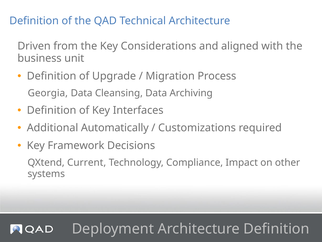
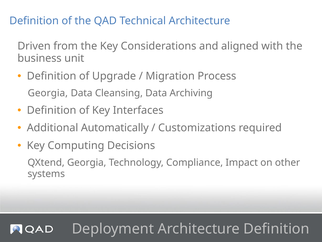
Framework: Framework -> Computing
QXtend Current: Current -> Georgia
